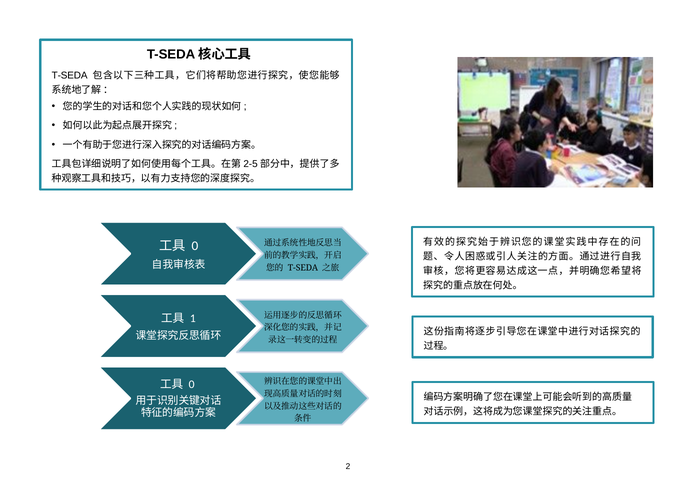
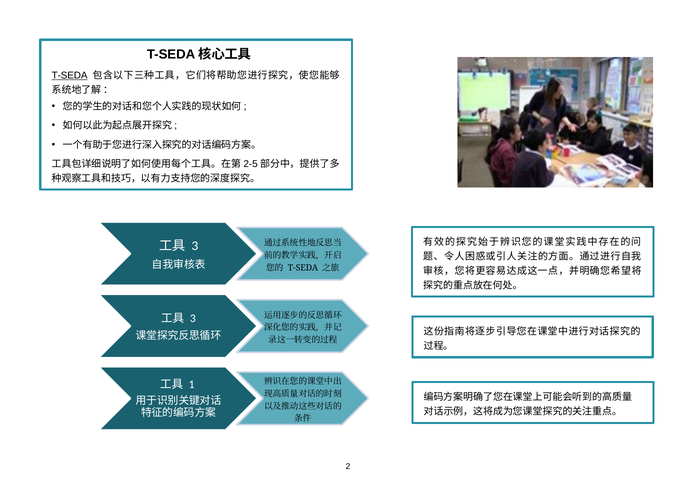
T-SEDA at (70, 75) underline: none -> present
0 at (195, 246): 0 -> 3
1 at (193, 318): 1 -> 3
0 at (192, 385): 0 -> 1
